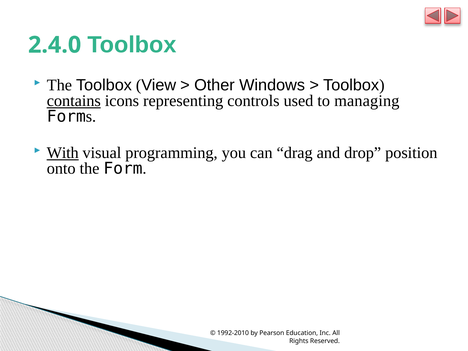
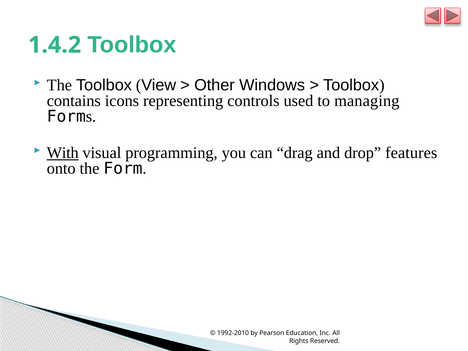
2.4.0: 2.4.0 -> 1.4.2
contains underline: present -> none
position: position -> features
